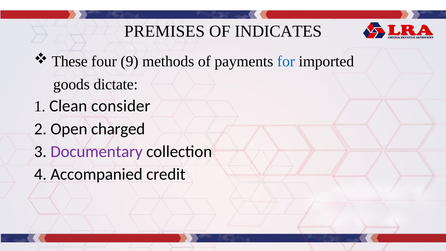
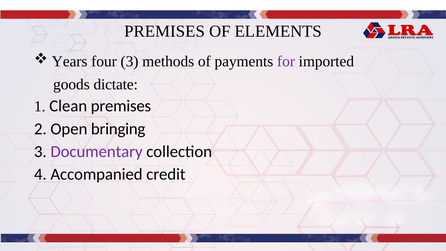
INDICATES: INDICATES -> ELEMENTS
These: These -> Years
four 9: 9 -> 3
for colour: blue -> purple
Clean consider: consider -> premises
charged: charged -> bringing
